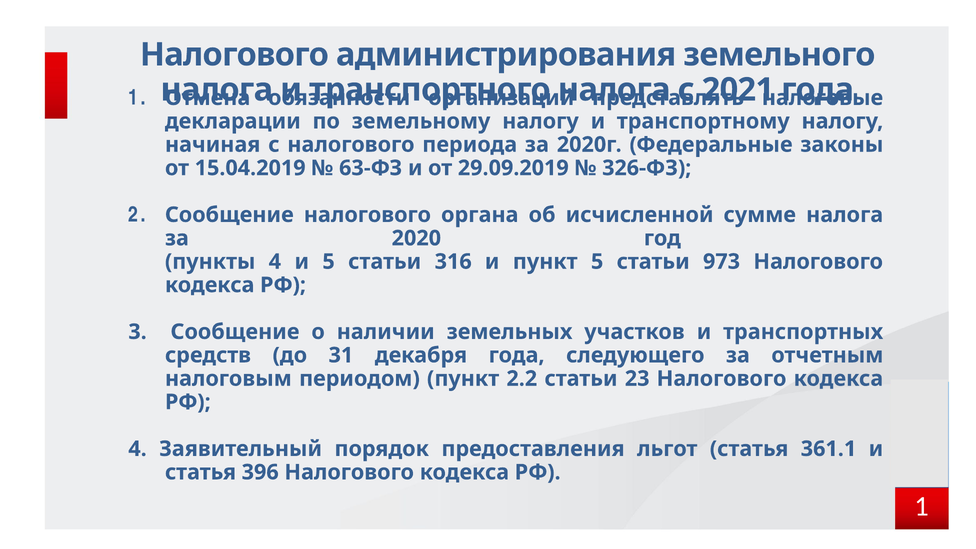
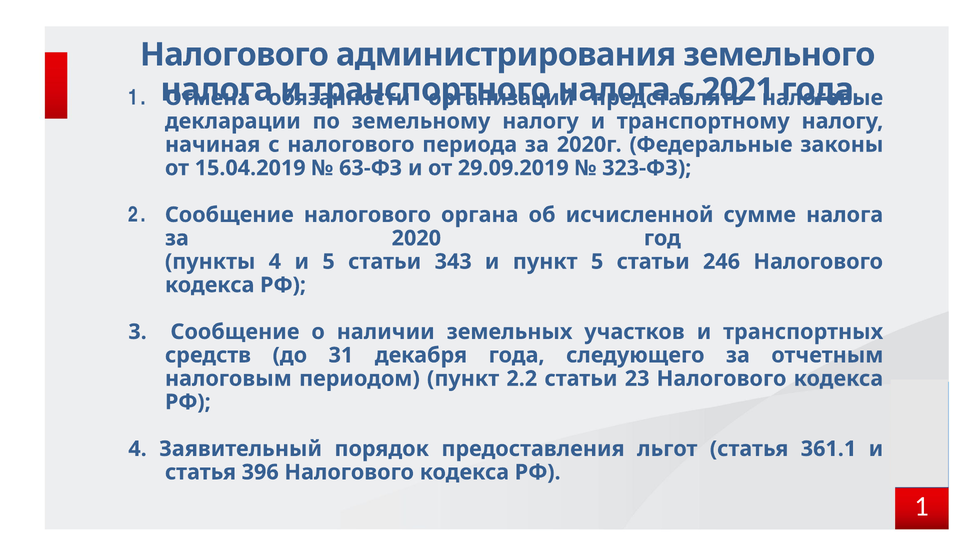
326-ФЗ: 326-ФЗ -> 323-ФЗ
316: 316 -> 343
973: 973 -> 246
